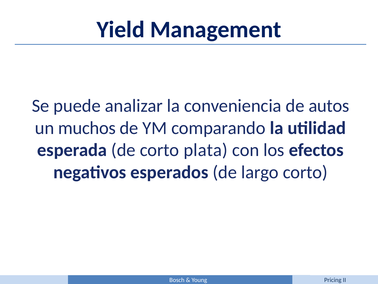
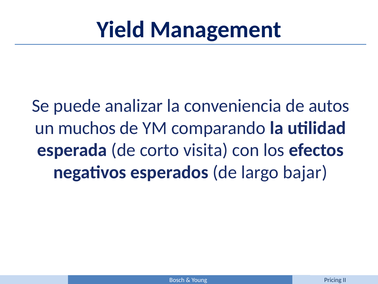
plata: plata -> visita
largo corto: corto -> bajar
